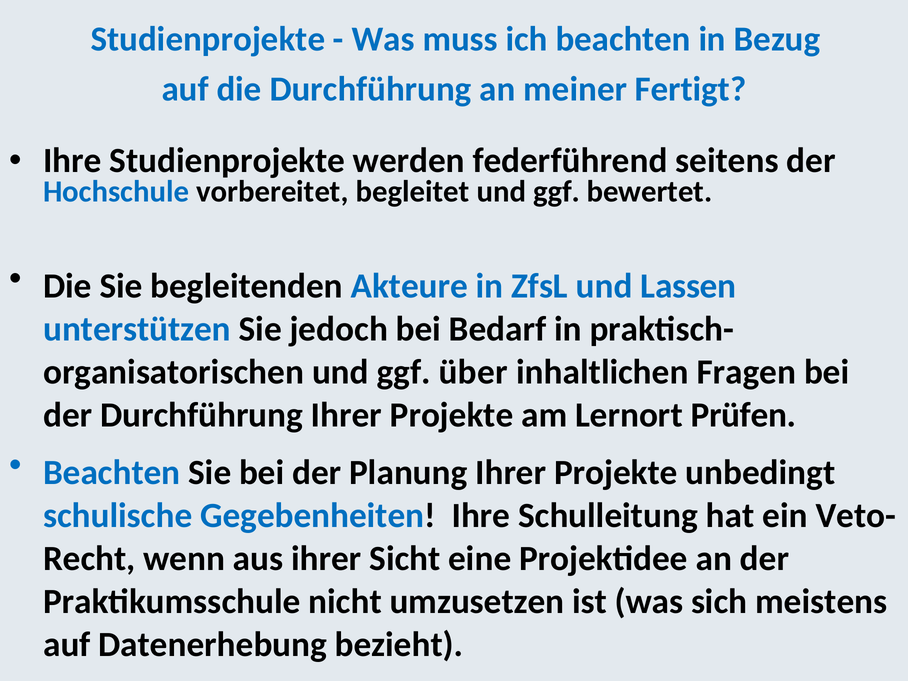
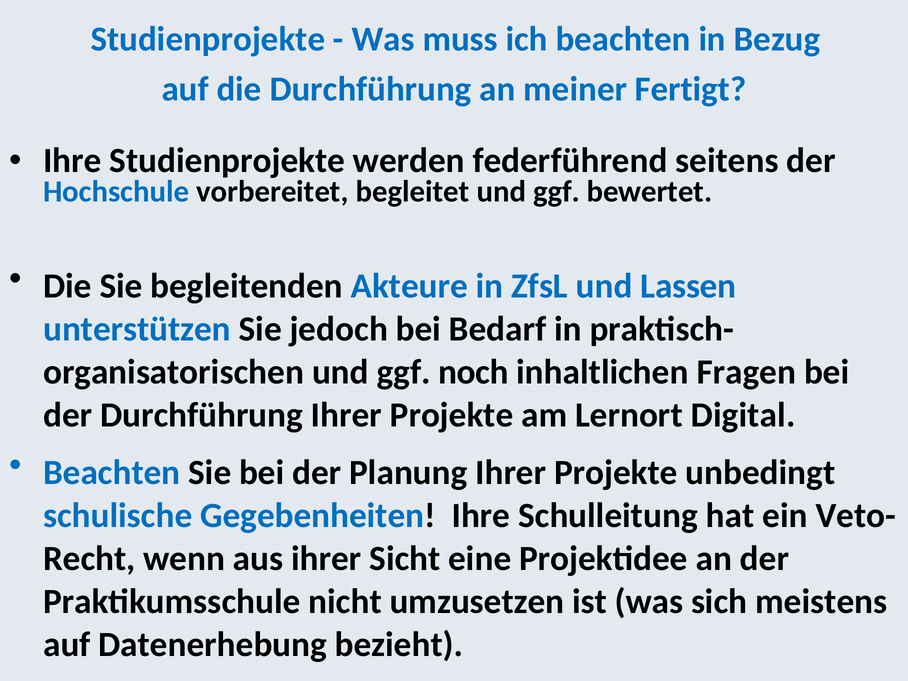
über: über -> noch
Prüfen: Prüfen -> Digital
